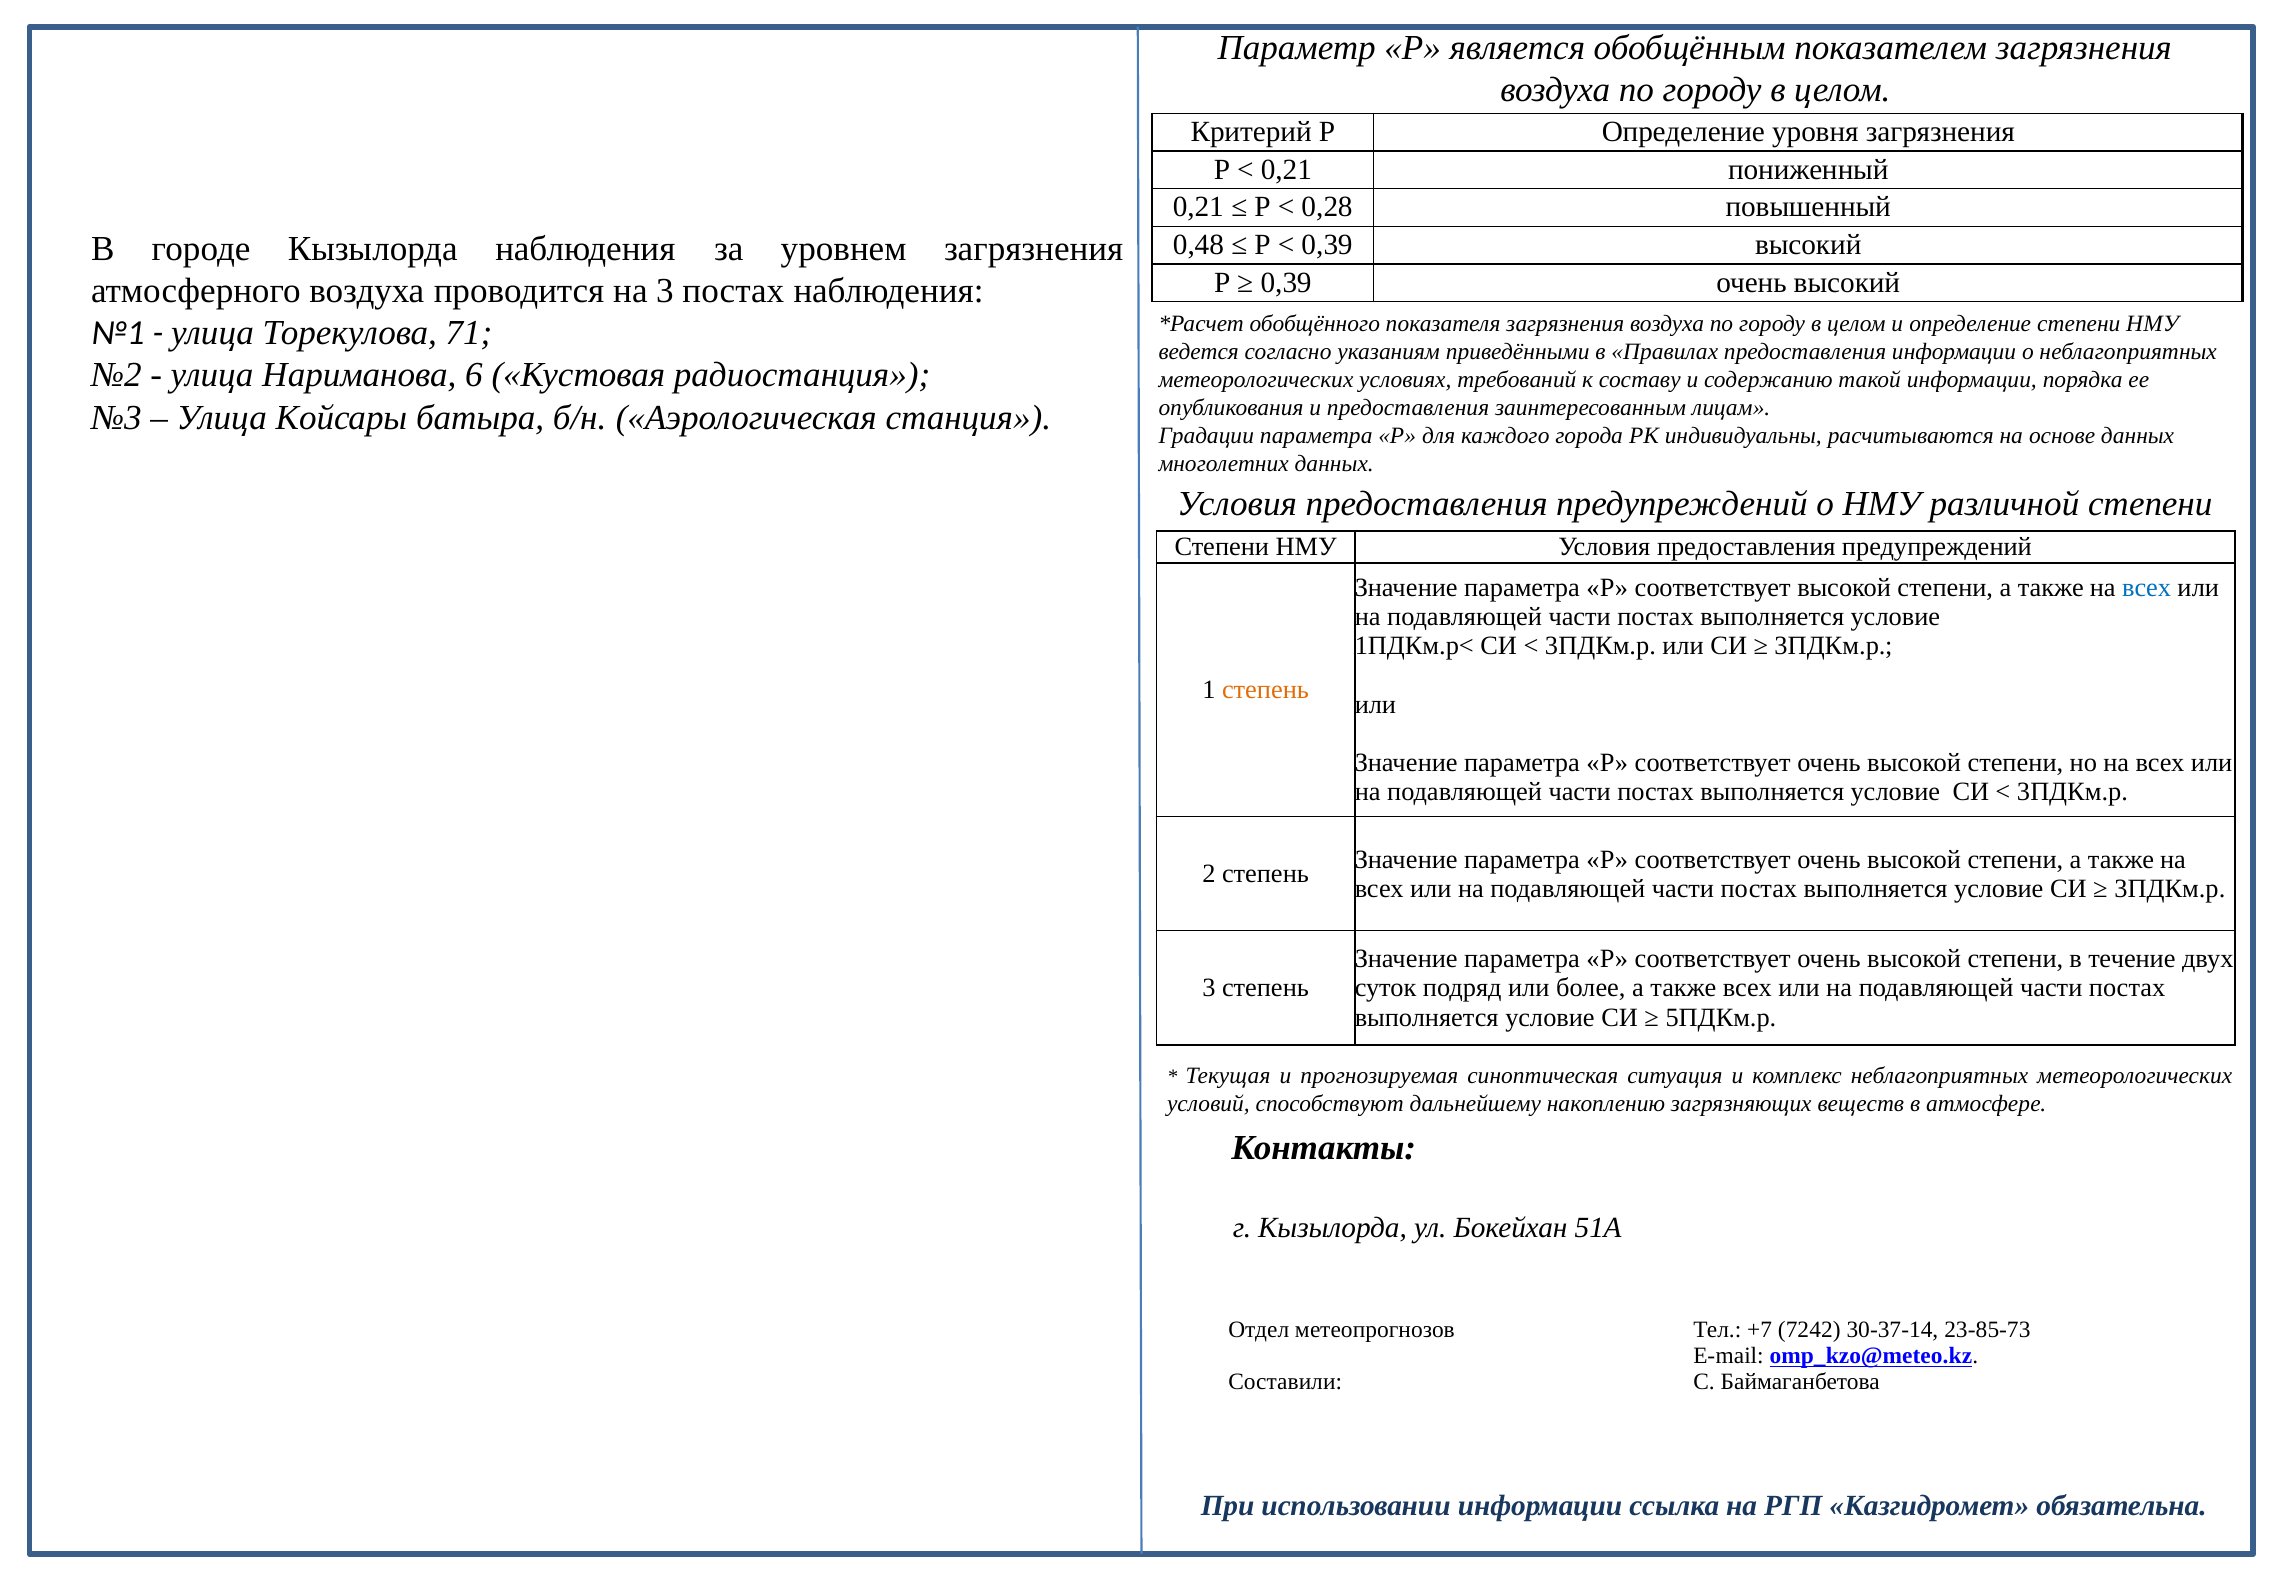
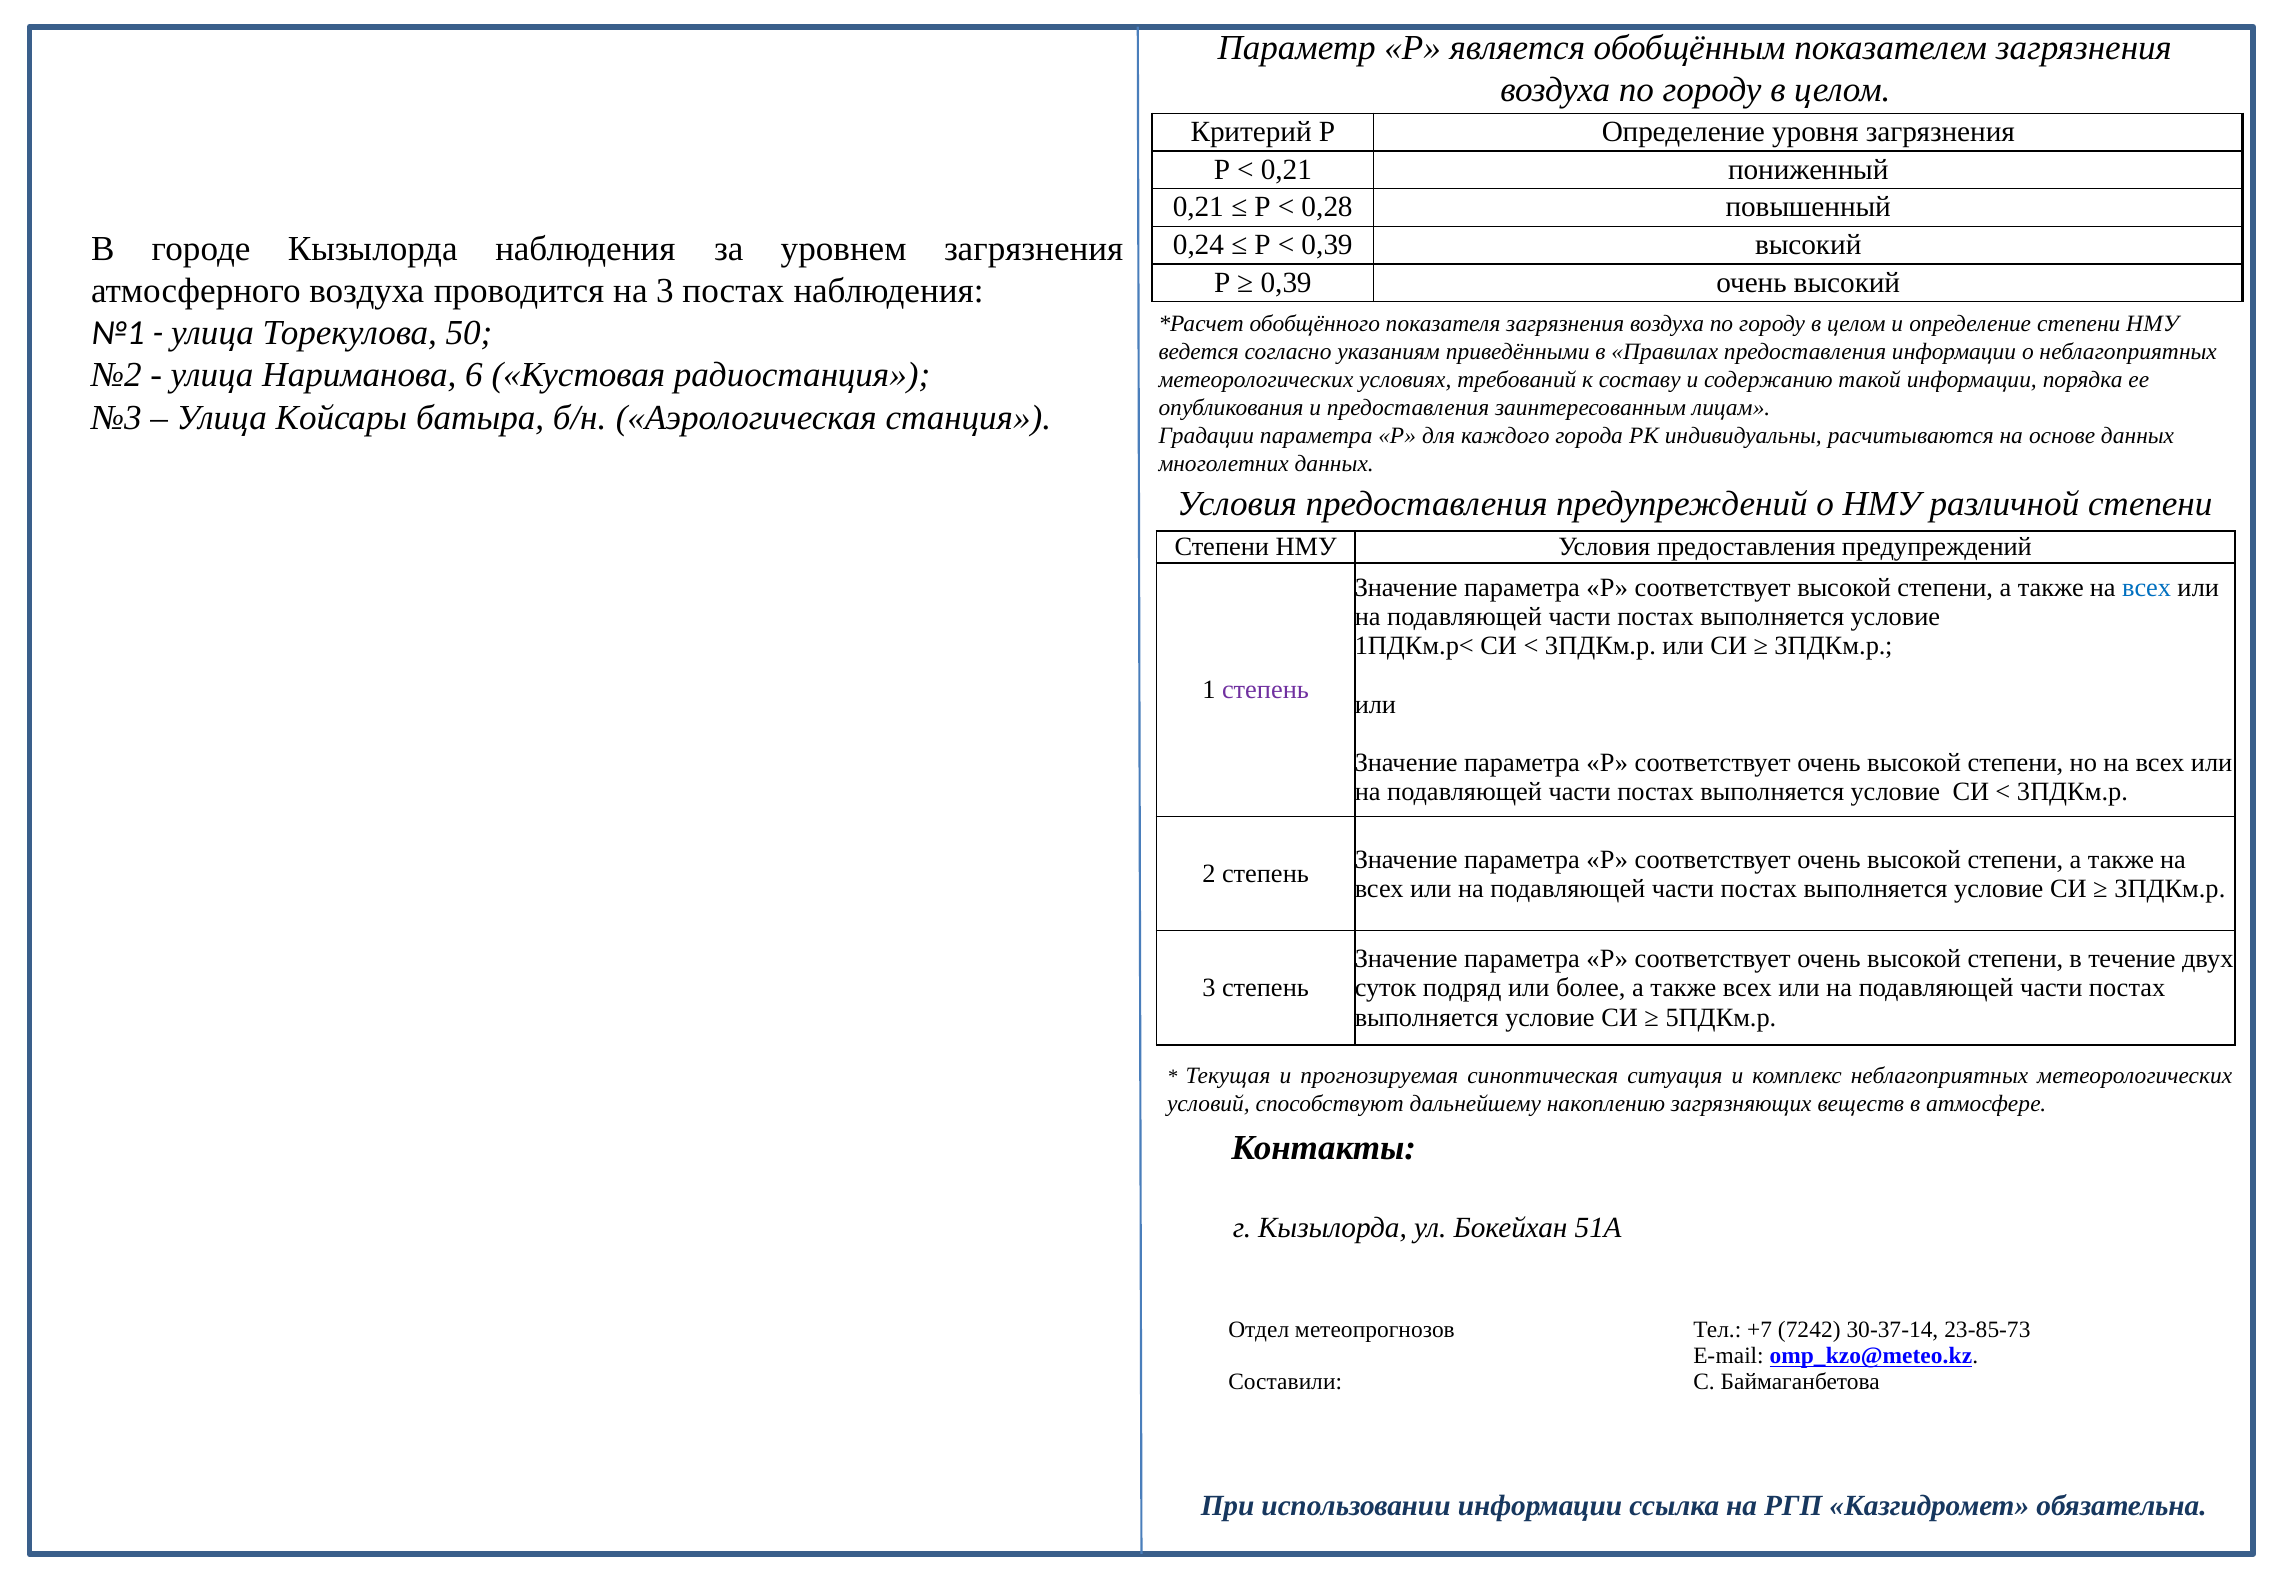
0,48: 0,48 -> 0,24
71: 71 -> 50
степень at (1265, 690) colour: orange -> purple
